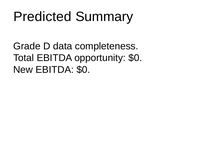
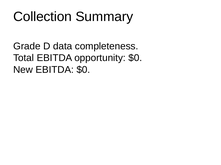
Predicted: Predicted -> Collection
